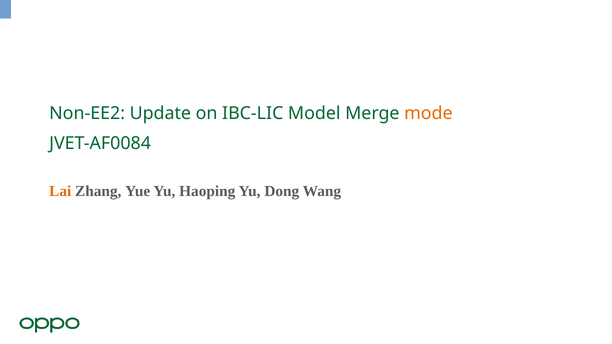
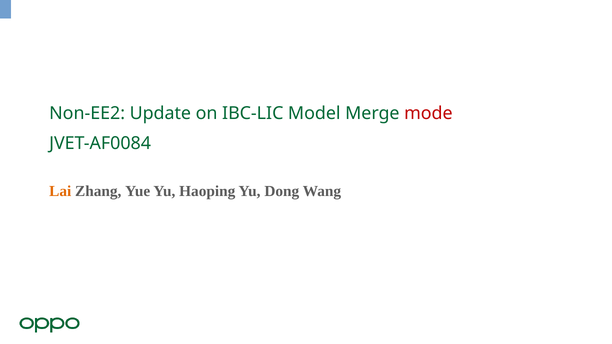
mode colour: orange -> red
